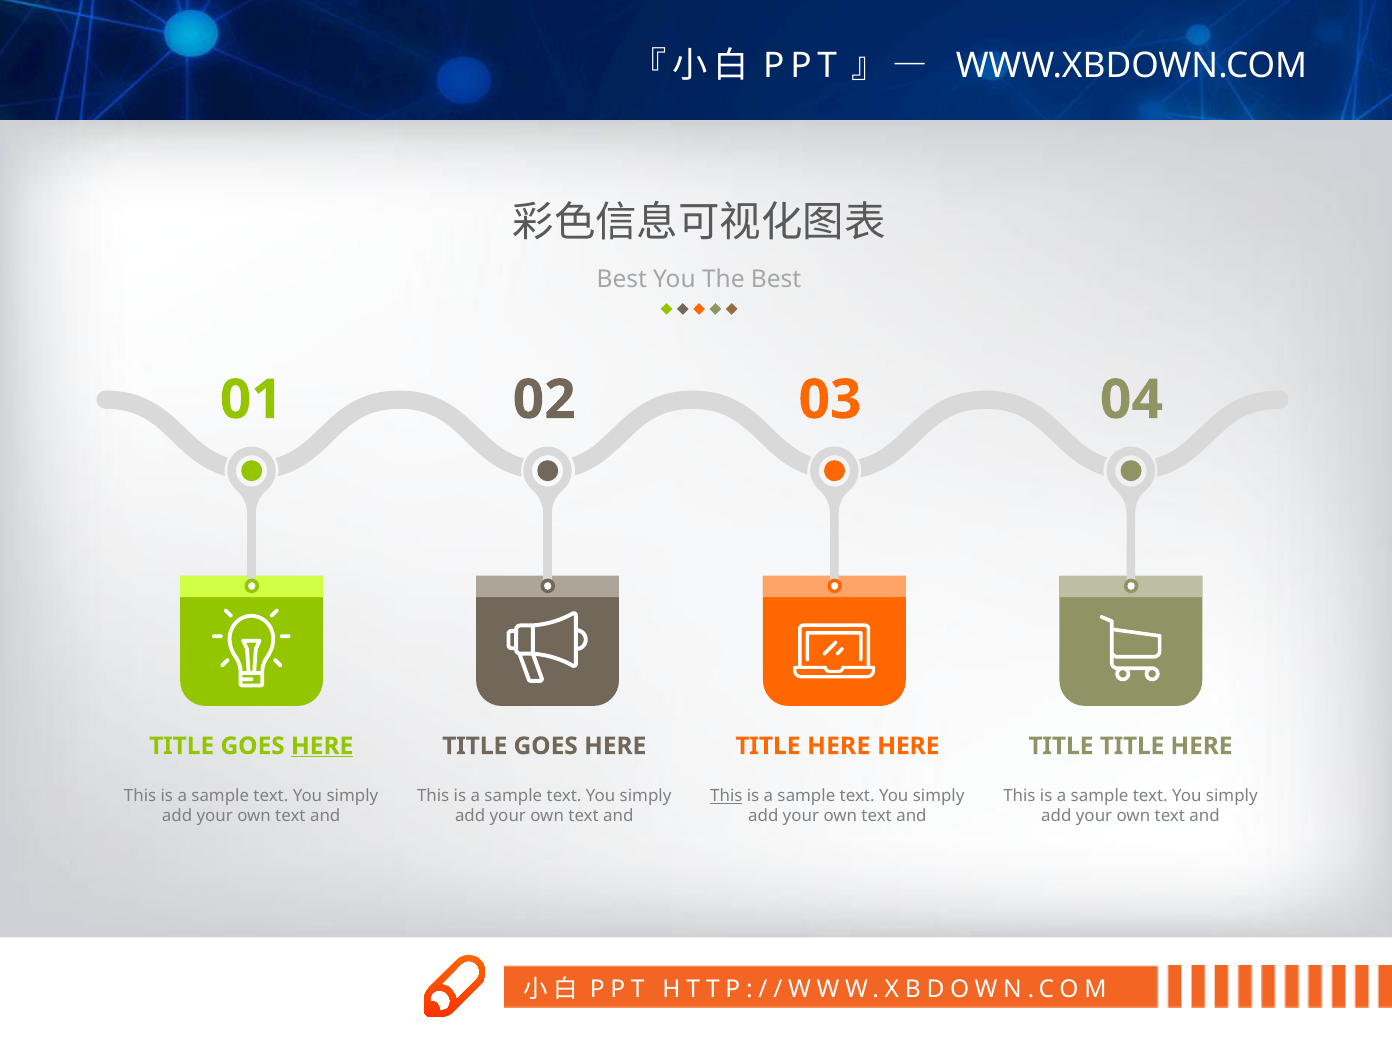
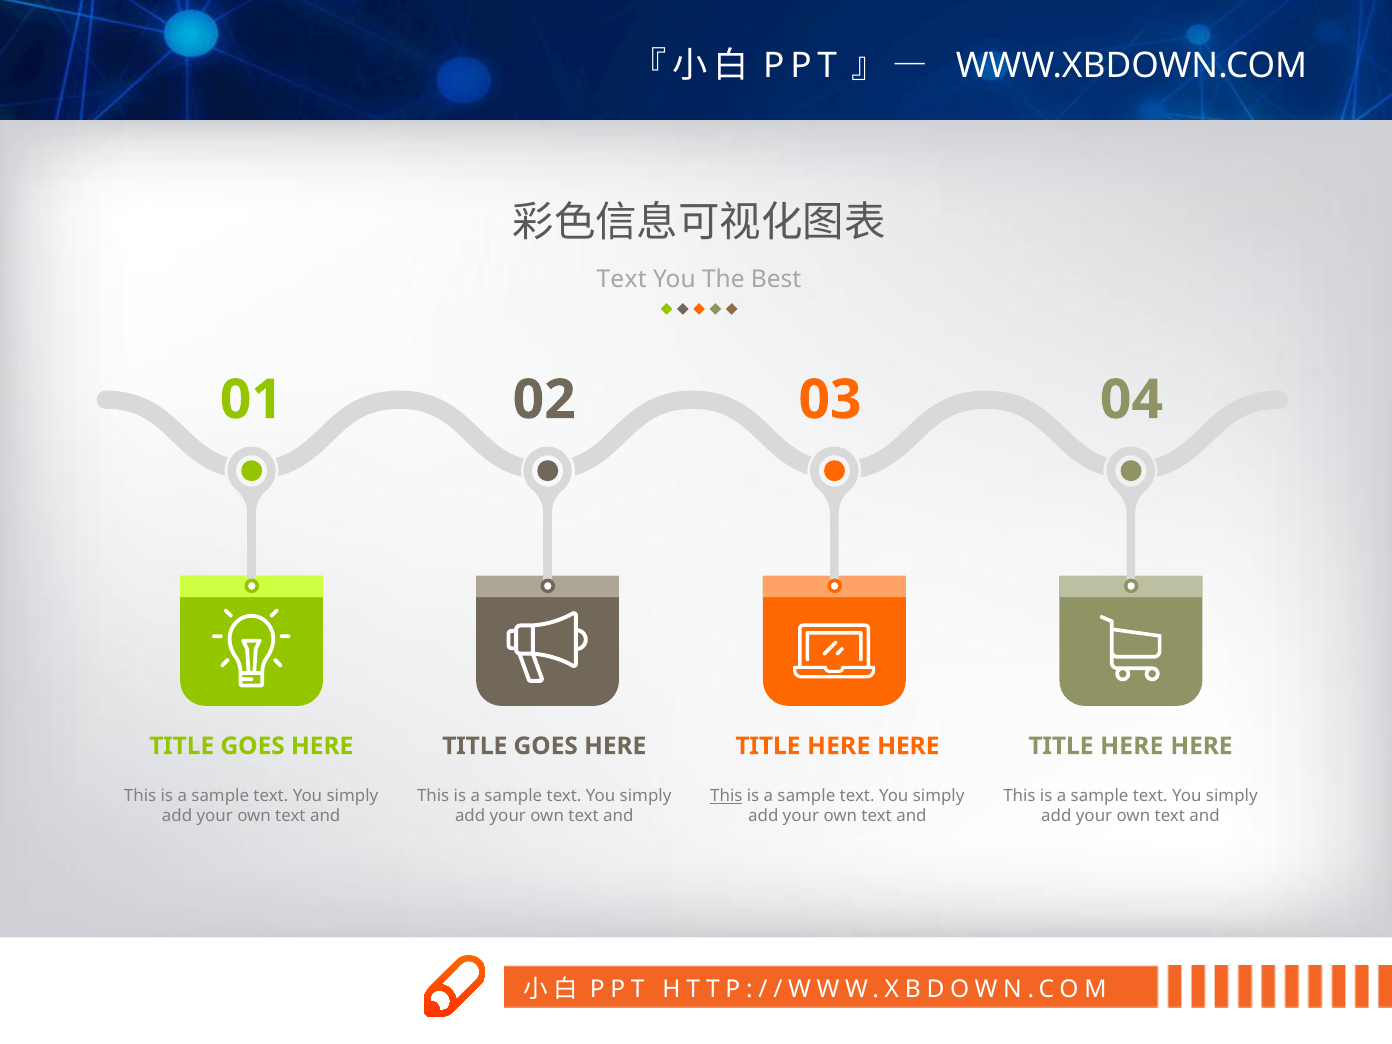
Best at (622, 280): Best -> Text
HERE at (322, 746) underline: present -> none
TITLE at (1132, 746): TITLE -> HERE
